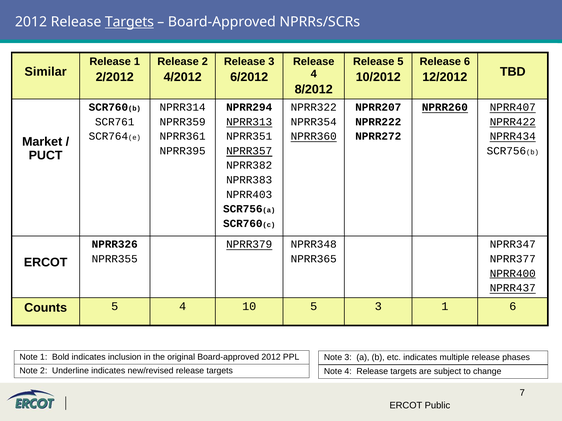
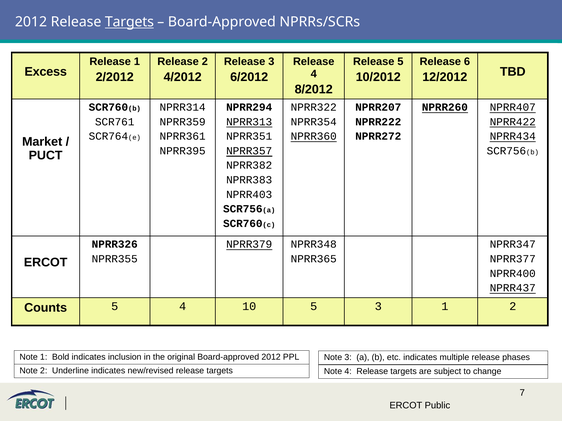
Similar: Similar -> Excess
NPRR400 underline: present -> none
1 6: 6 -> 2
